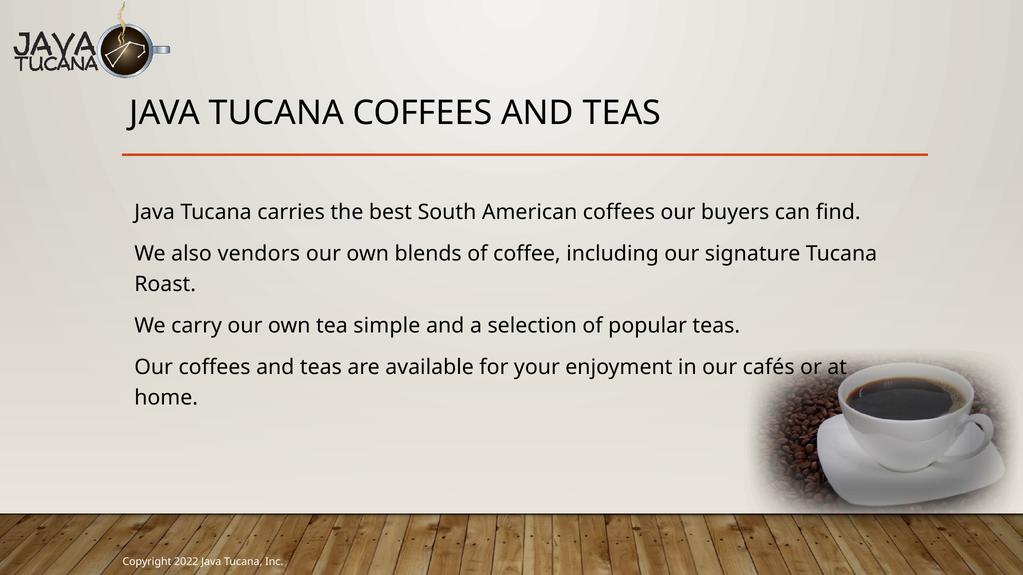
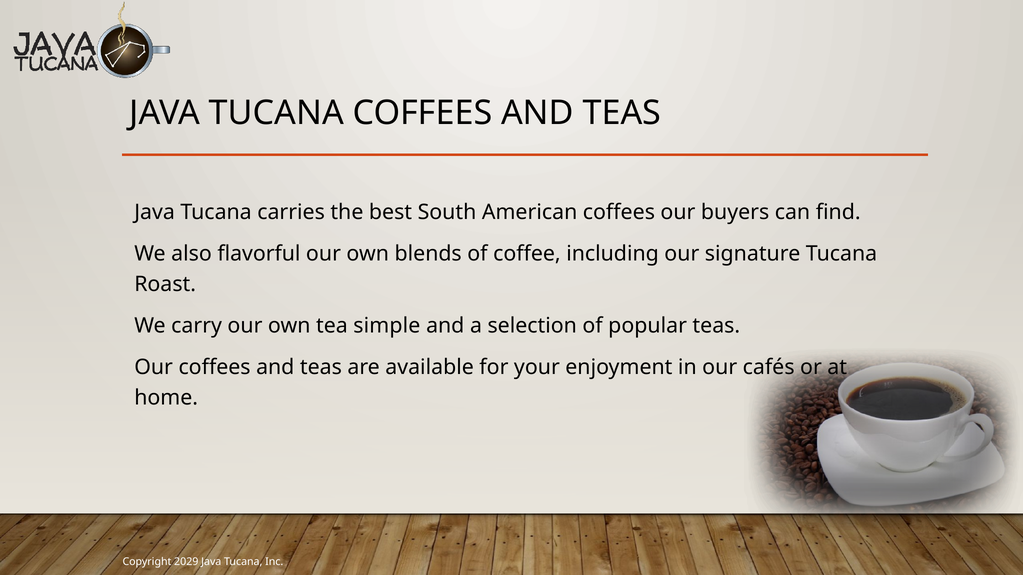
vendors: vendors -> flavorful
2022: 2022 -> 2029
